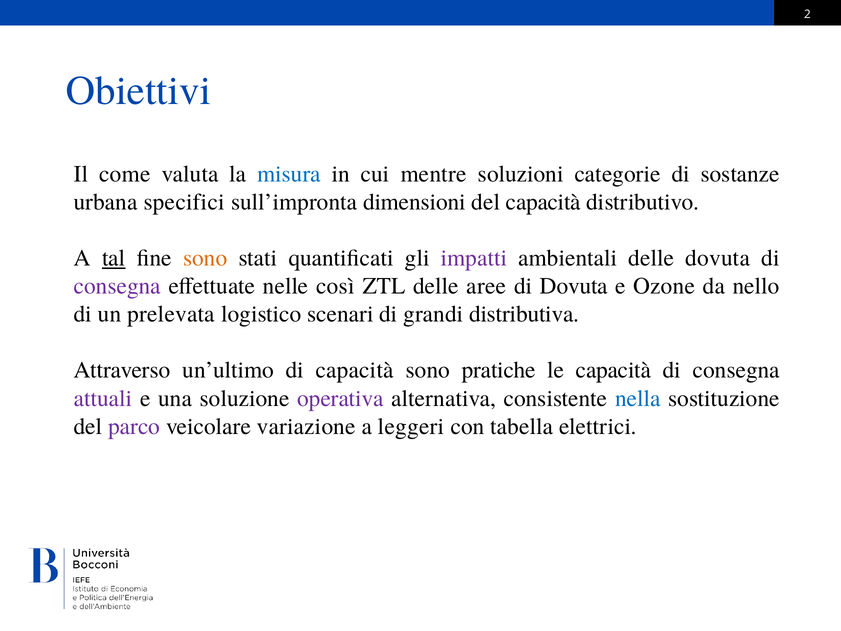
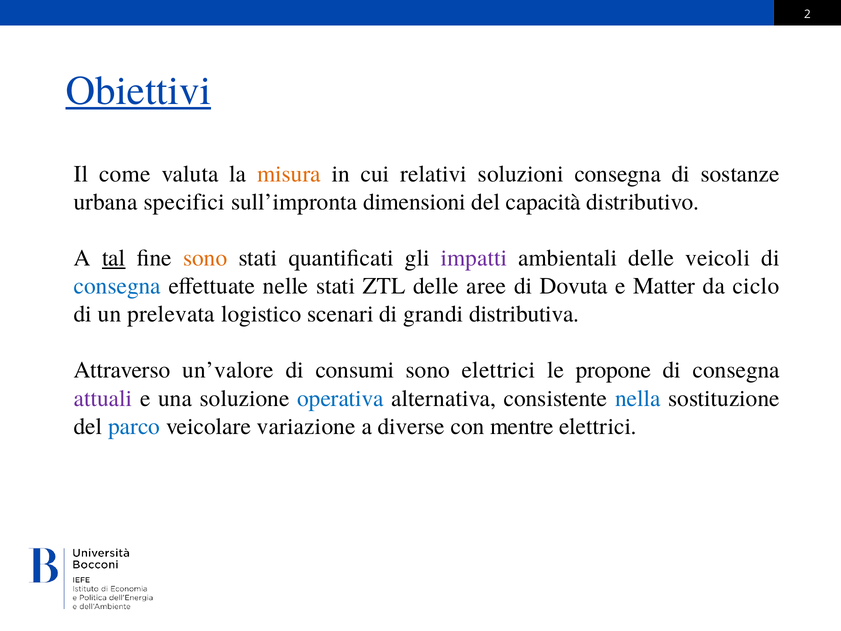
Obiettivi underline: none -> present
misura colour: blue -> orange
mentre: mentre -> relativi
soluzioni categorie: categorie -> consegna
delle dovuta: dovuta -> veicoli
consegna at (117, 286) colour: purple -> blue
nelle così: così -> stati
Ozone: Ozone -> Matter
nello: nello -> ciclo
un’ultimo: un’ultimo -> un’valore
di capacità: capacità -> consumi
sono pratiche: pratiche -> elettrici
le capacità: capacità -> propone
operativa colour: purple -> blue
parco colour: purple -> blue
leggeri: leggeri -> diverse
tabella: tabella -> mentre
